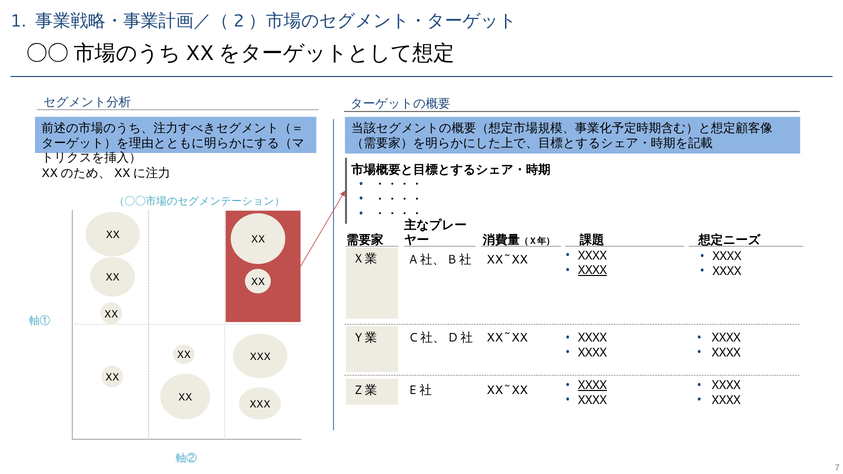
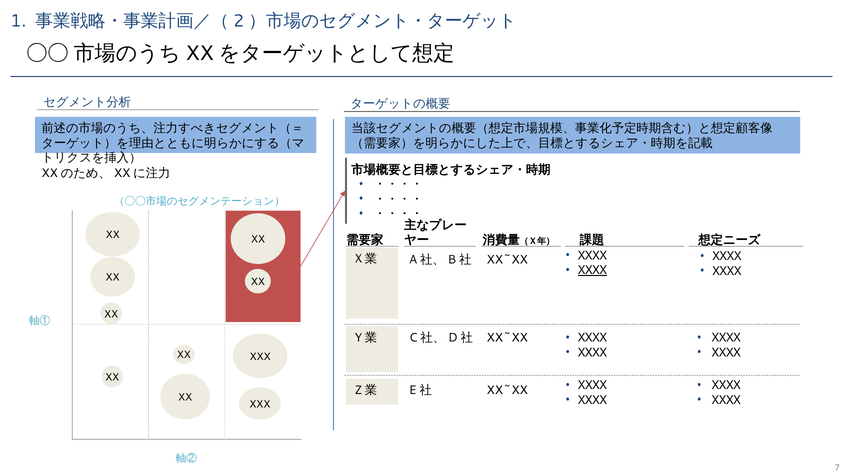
XXXX at (592, 385) underline: present -> none
